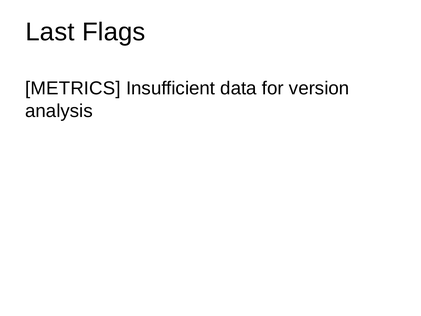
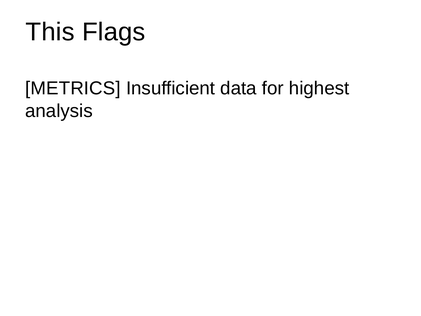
Last: Last -> This
version: version -> highest
